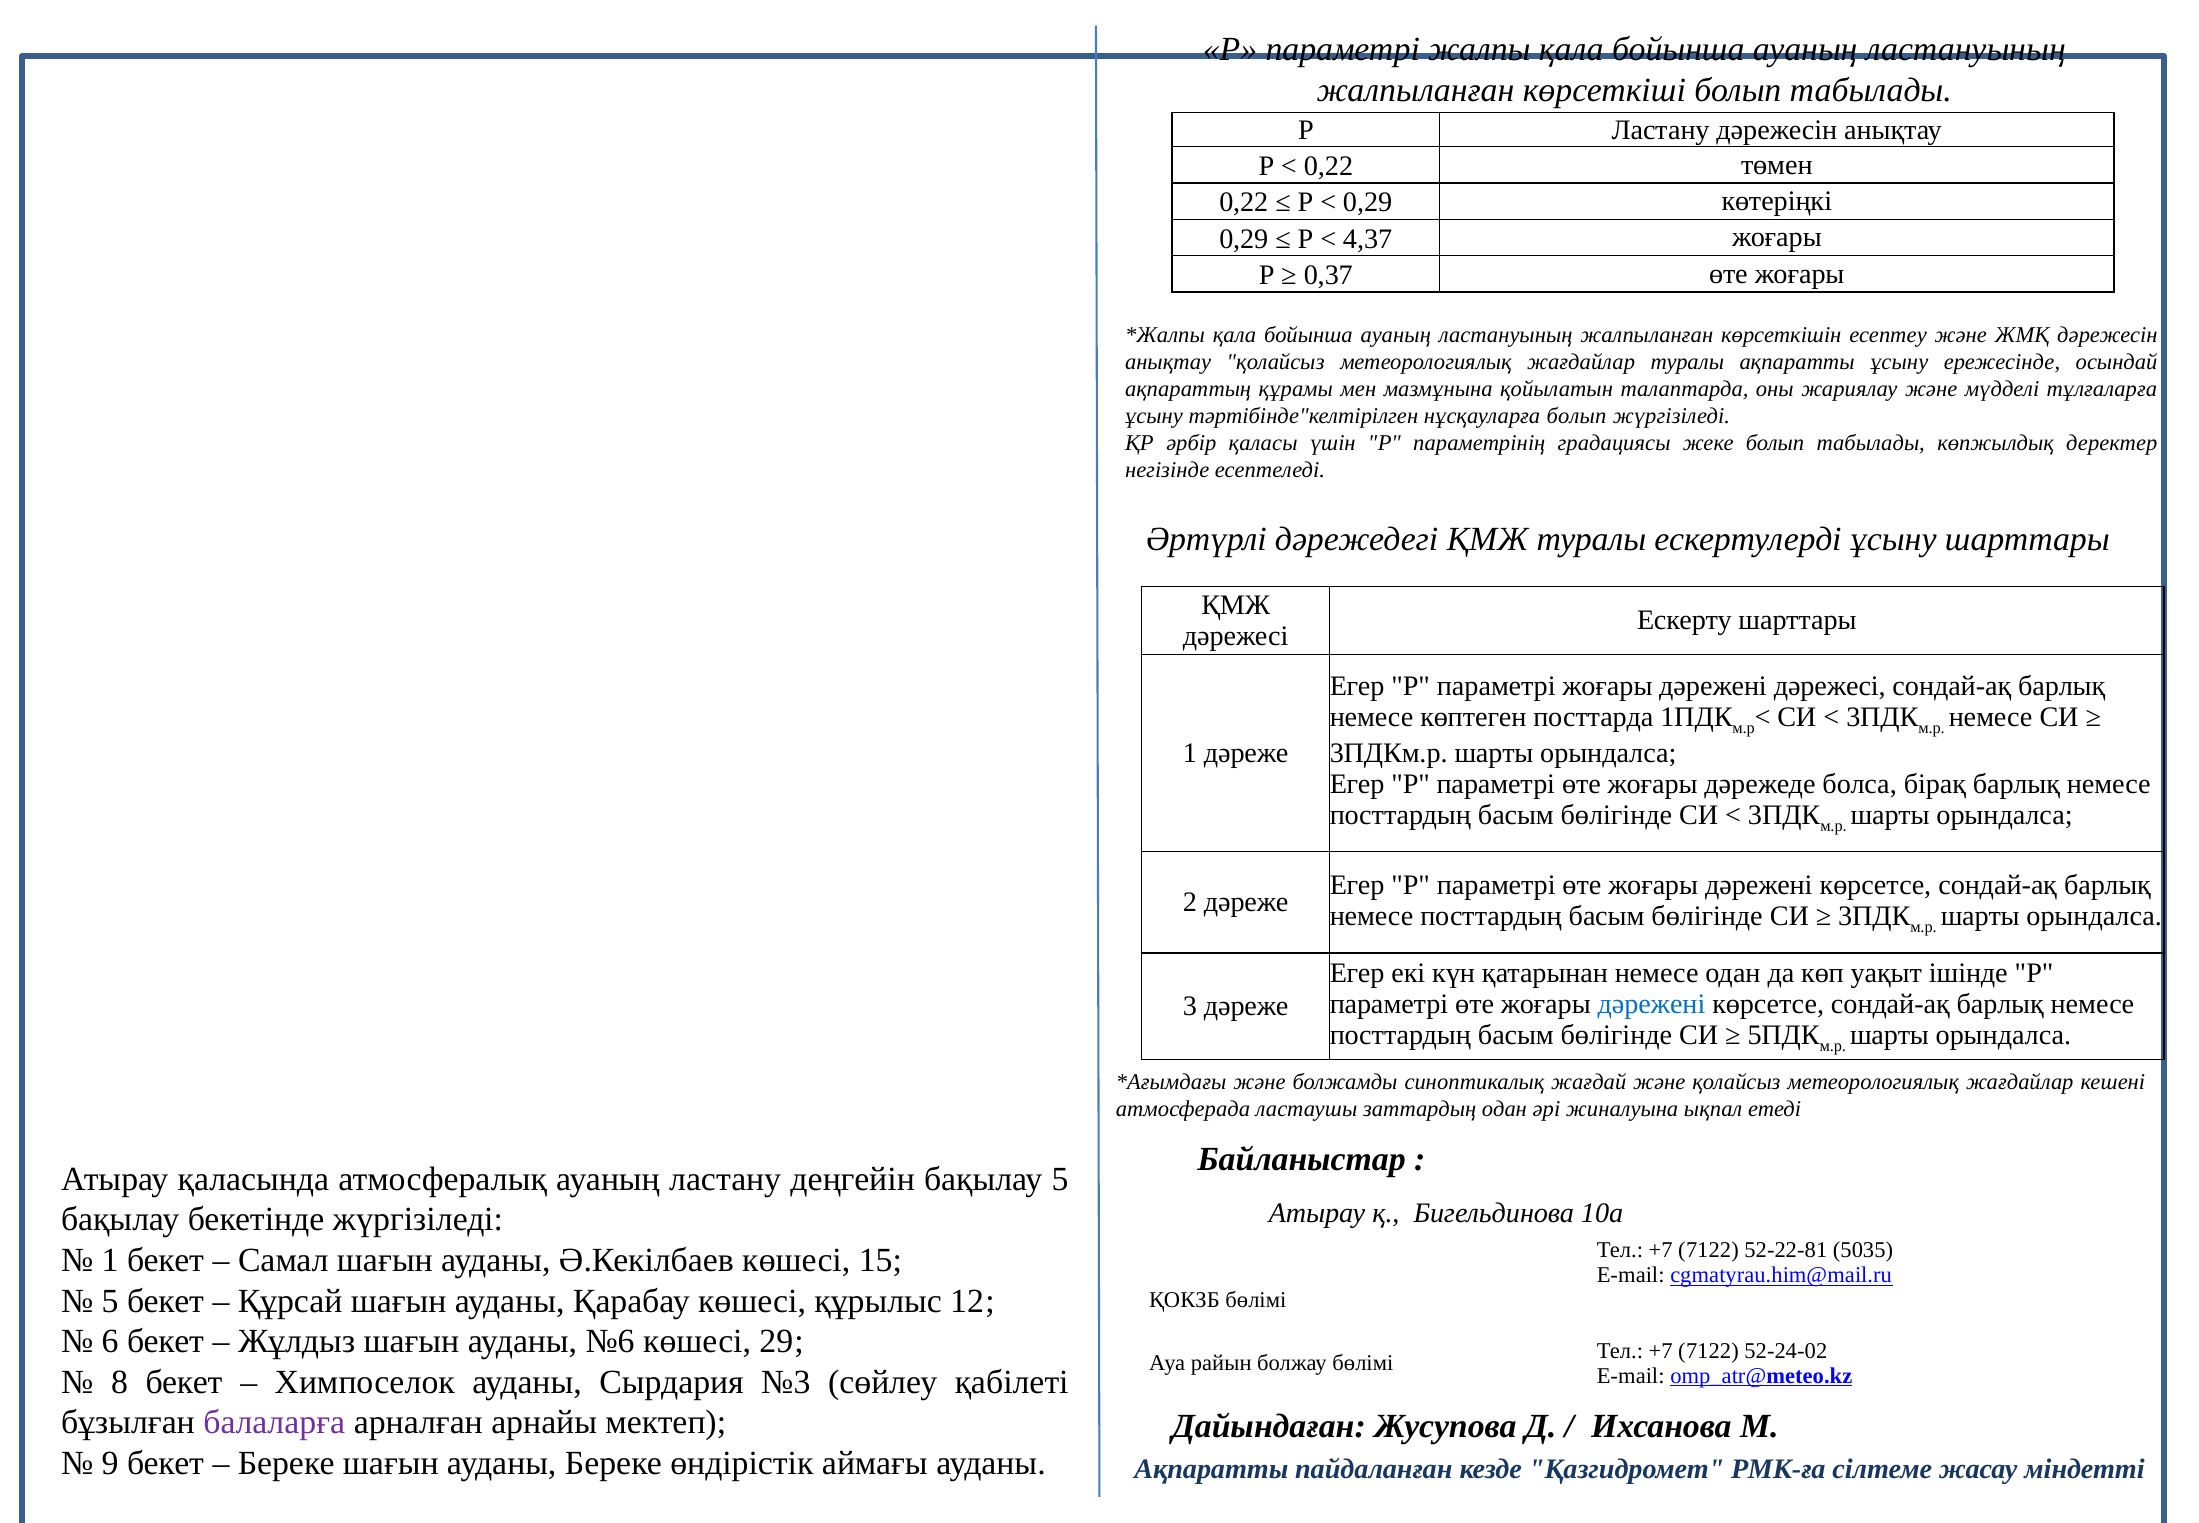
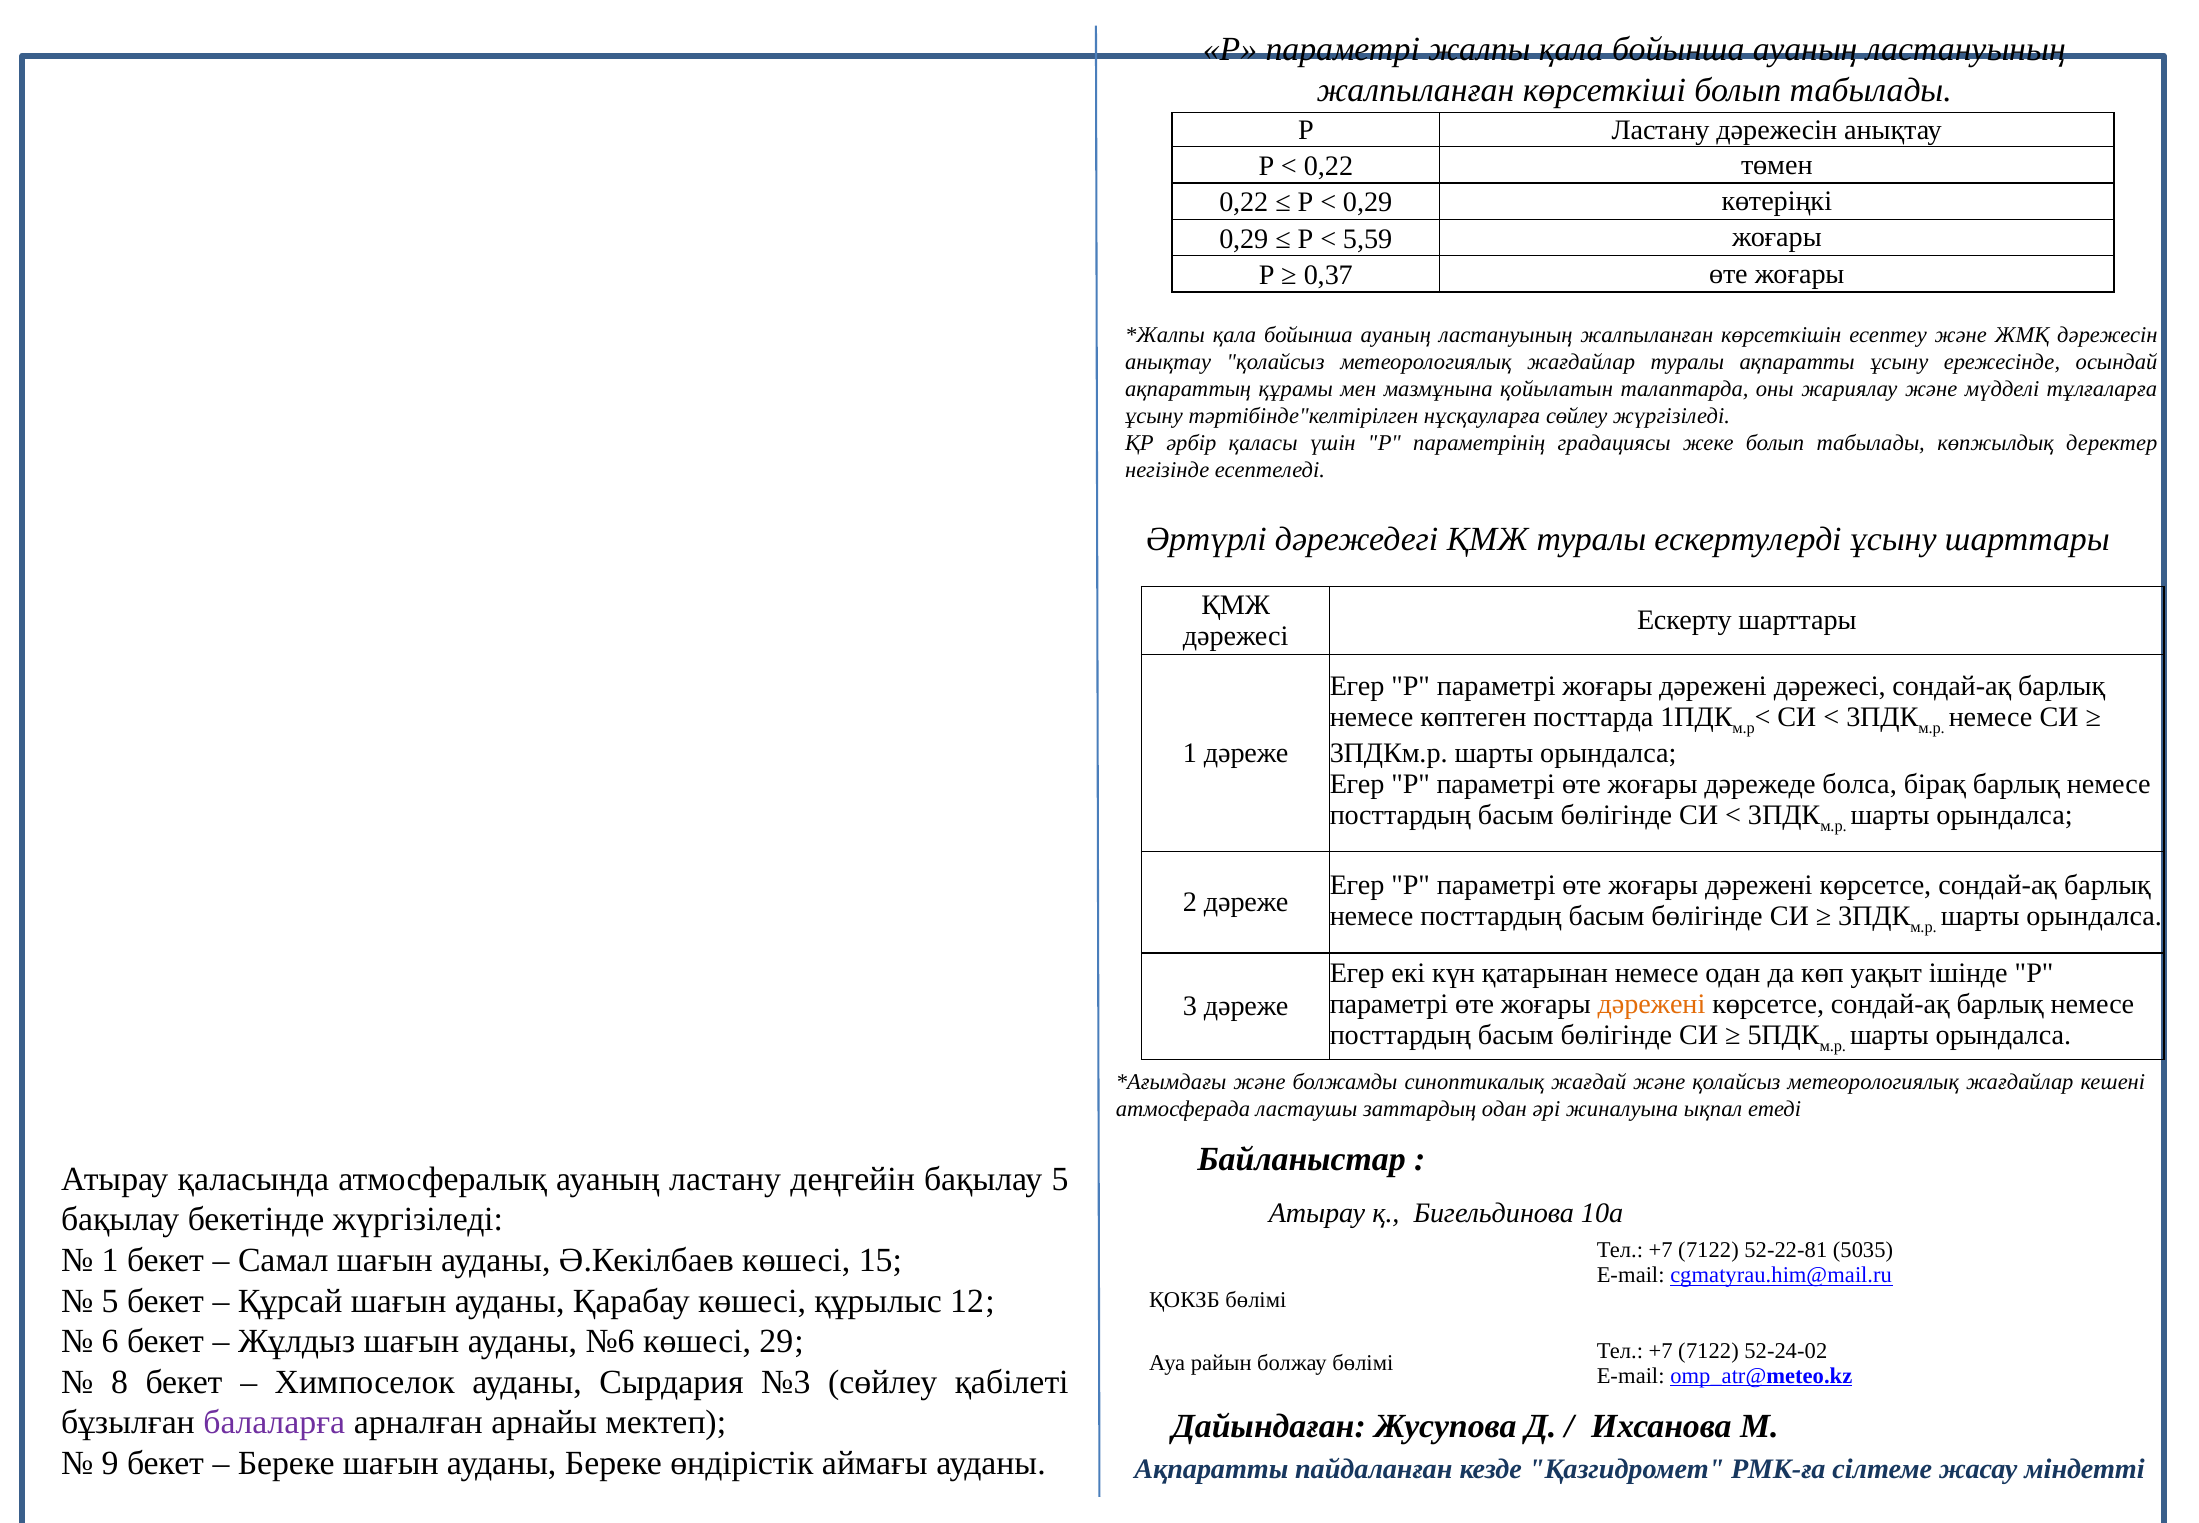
4,37: 4,37 -> 5,59
нұсқауларға болып: болып -> сөйлеу
дәрежені at (1651, 1004) colour: blue -> orange
